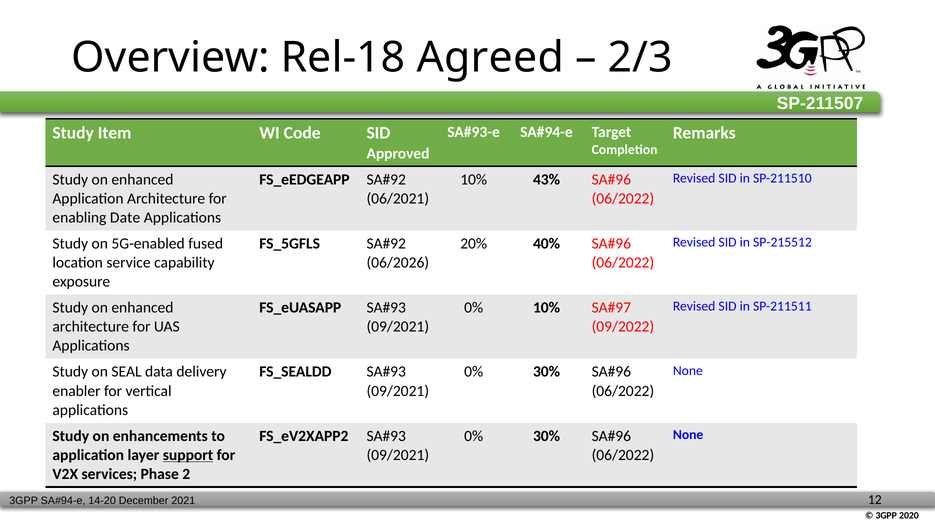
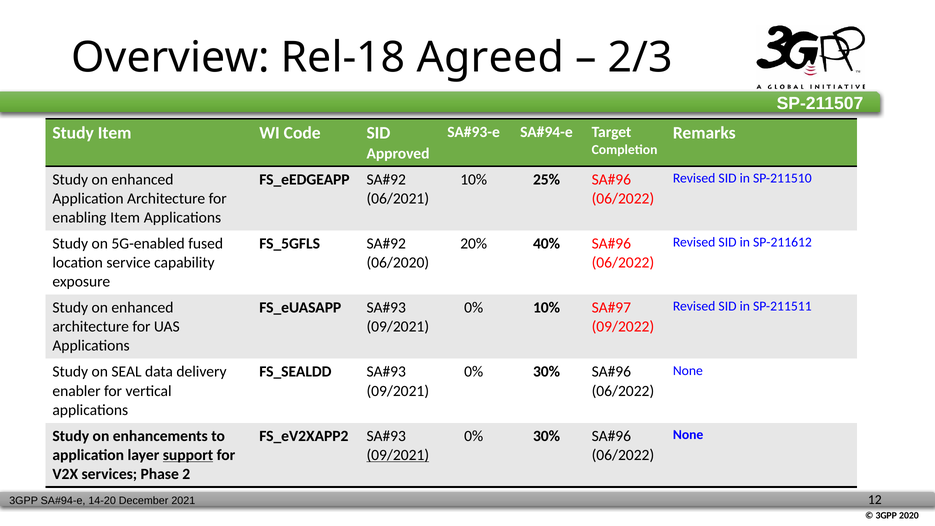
43%: 43% -> 25%
enabling Date: Date -> Item
SP-215512: SP-215512 -> SP-211612
06/2026: 06/2026 -> 06/2020
09/2021 at (398, 455) underline: none -> present
